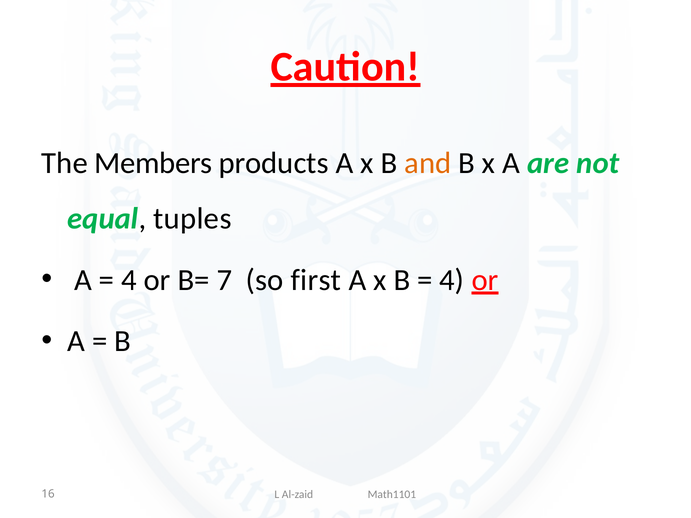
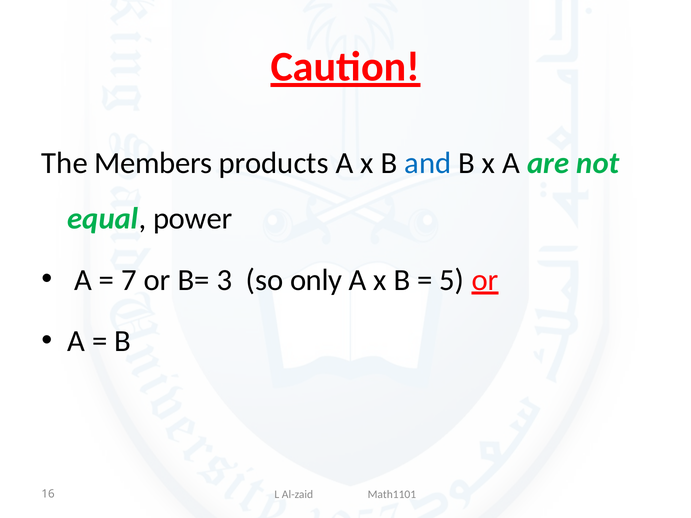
and colour: orange -> blue
tuples: tuples -> power
4 at (129, 280): 4 -> 7
7: 7 -> 3
first: first -> only
4 at (452, 280): 4 -> 5
